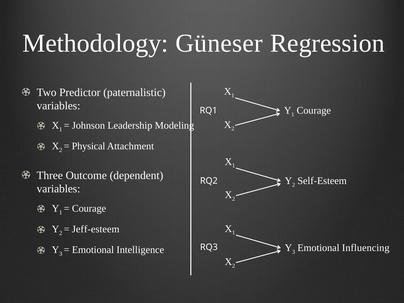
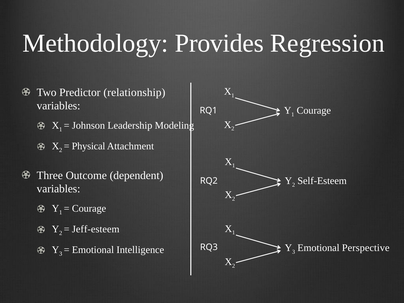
Güneser: Güneser -> Provides
paternalistic: paternalistic -> relationship
Influencing: Influencing -> Perspective
